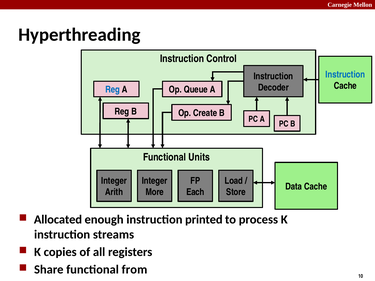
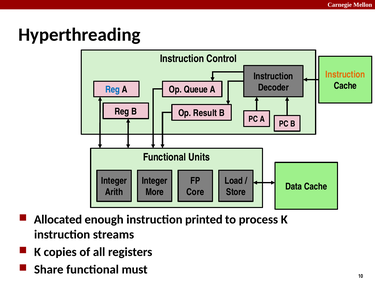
Instruction at (345, 75) colour: blue -> orange
Create: Create -> Result
Each: Each -> Core
from: from -> must
